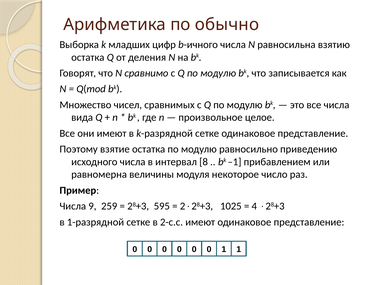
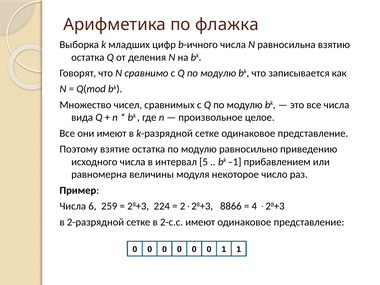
обычно: обычно -> флажка
8: 8 -> 5
9: 9 -> 6
595: 595 -> 224
1025: 1025 -> 8866
1-разрядной: 1-разрядной -> 2-разрядной
